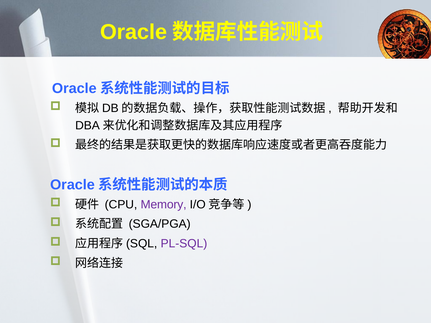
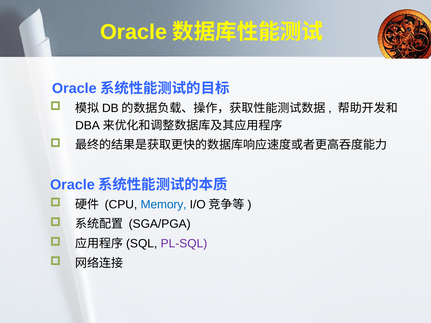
Memory colour: purple -> blue
